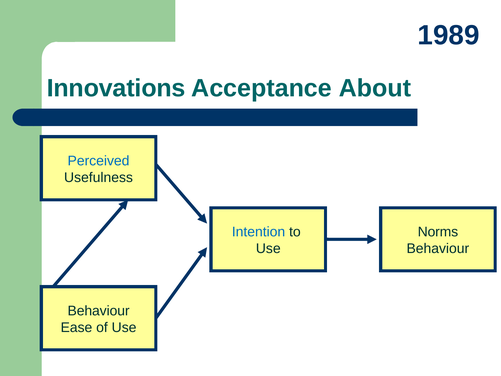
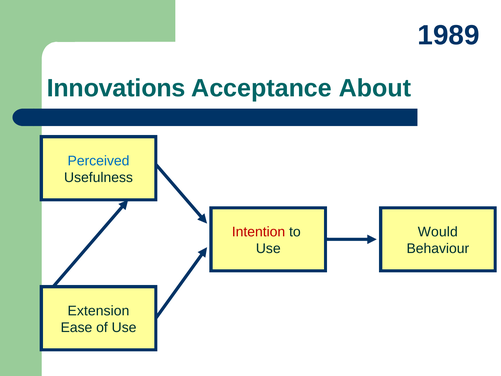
Intention colour: blue -> red
Norms: Norms -> Would
Behaviour at (99, 311): Behaviour -> Extension
